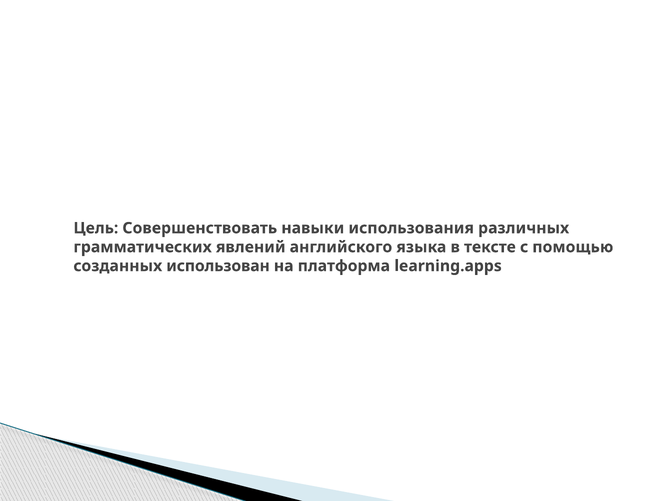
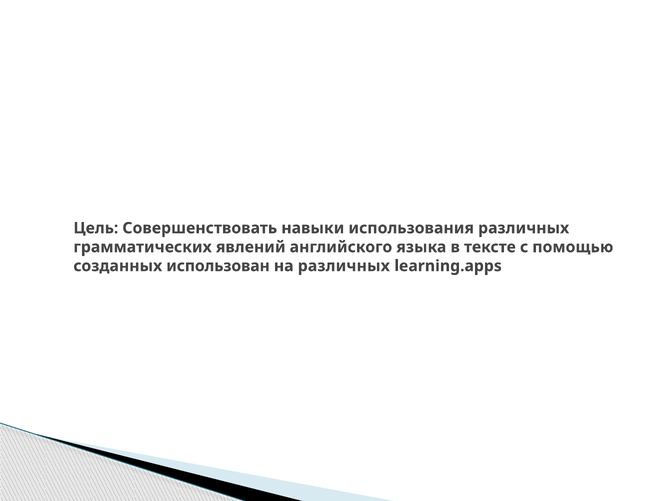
на платформа: платформа -> различных
